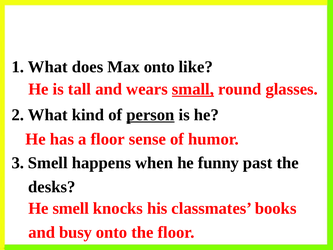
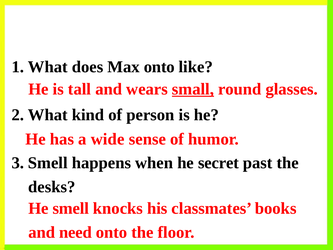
person underline: present -> none
a floor: floor -> wide
funny: funny -> secret
busy: busy -> need
